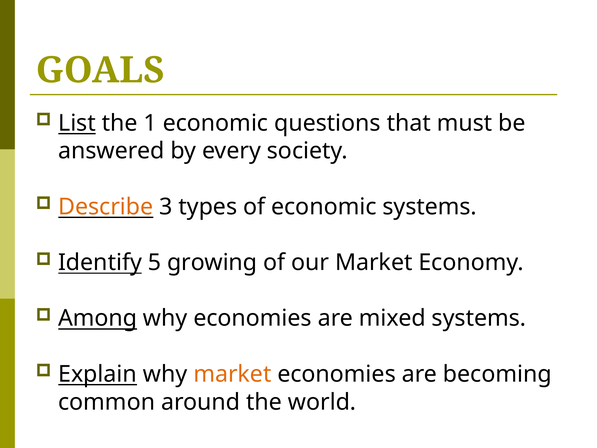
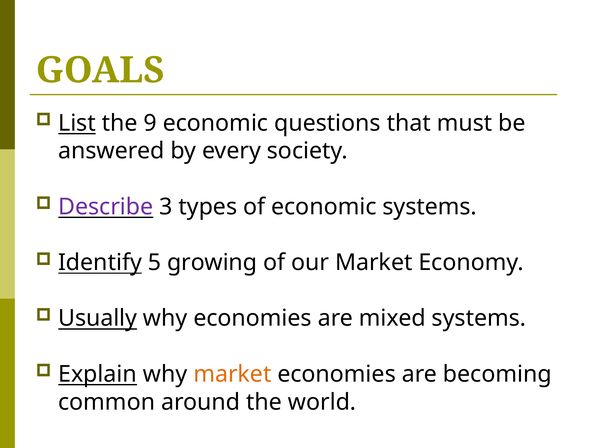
1: 1 -> 9
Describe colour: orange -> purple
Among: Among -> Usually
